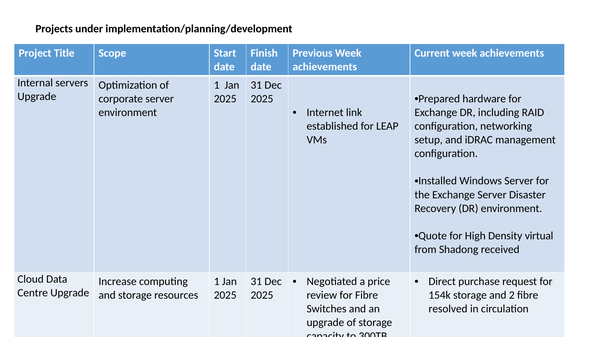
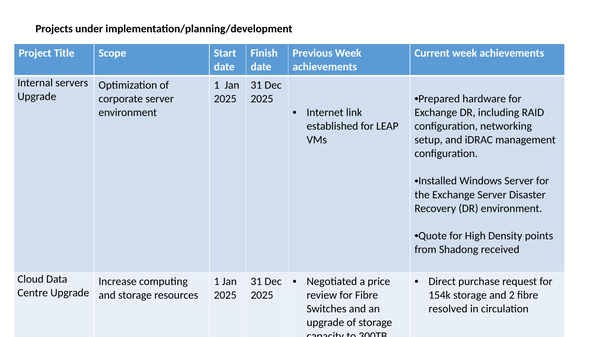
virtual: virtual -> points
